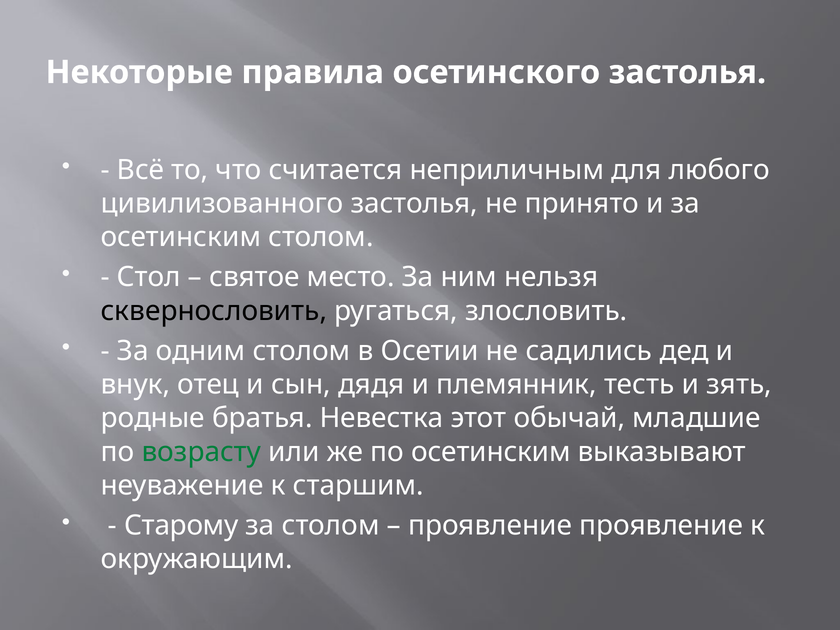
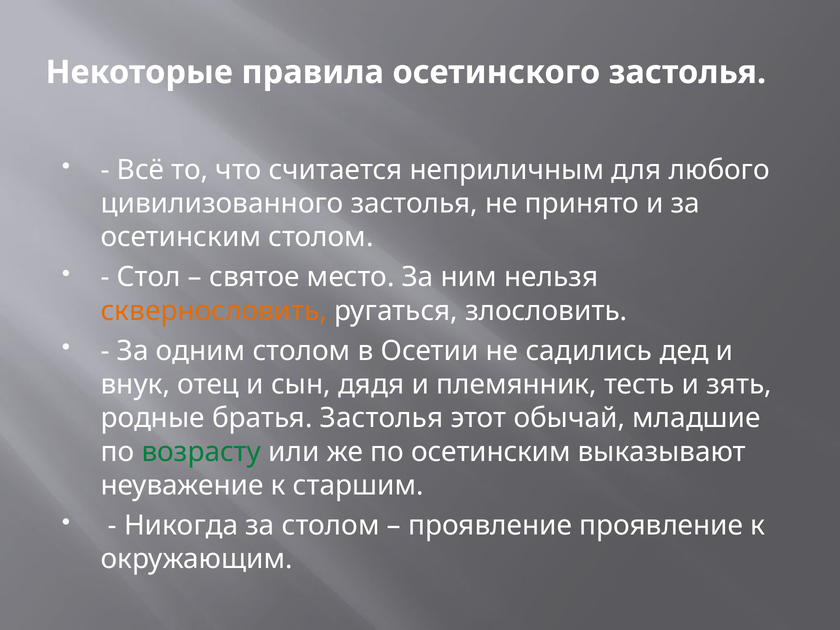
сквернословить colour: black -> orange
братья Невестка: Невестка -> Застолья
Старому: Старому -> Никогда
